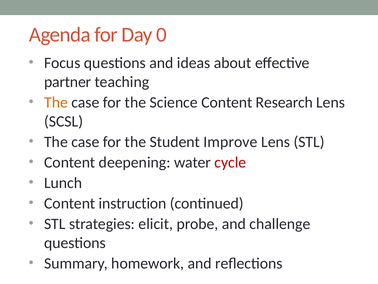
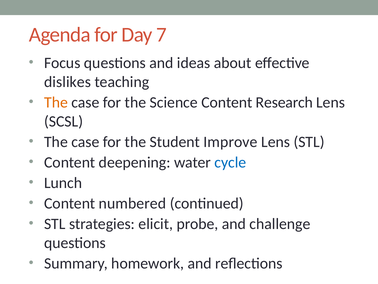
0: 0 -> 7
partner: partner -> dislikes
cycle colour: red -> blue
instruction: instruction -> numbered
